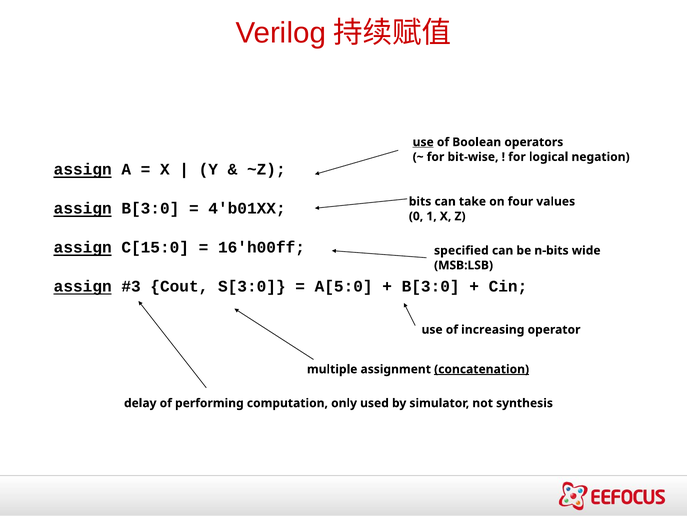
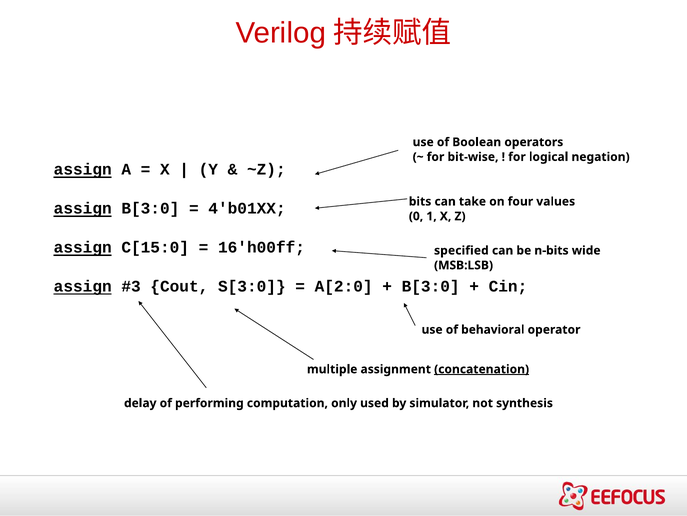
use at (423, 142) underline: present -> none
A[5:0: A[5:0 -> A[2:0
increasing: increasing -> behavioral
